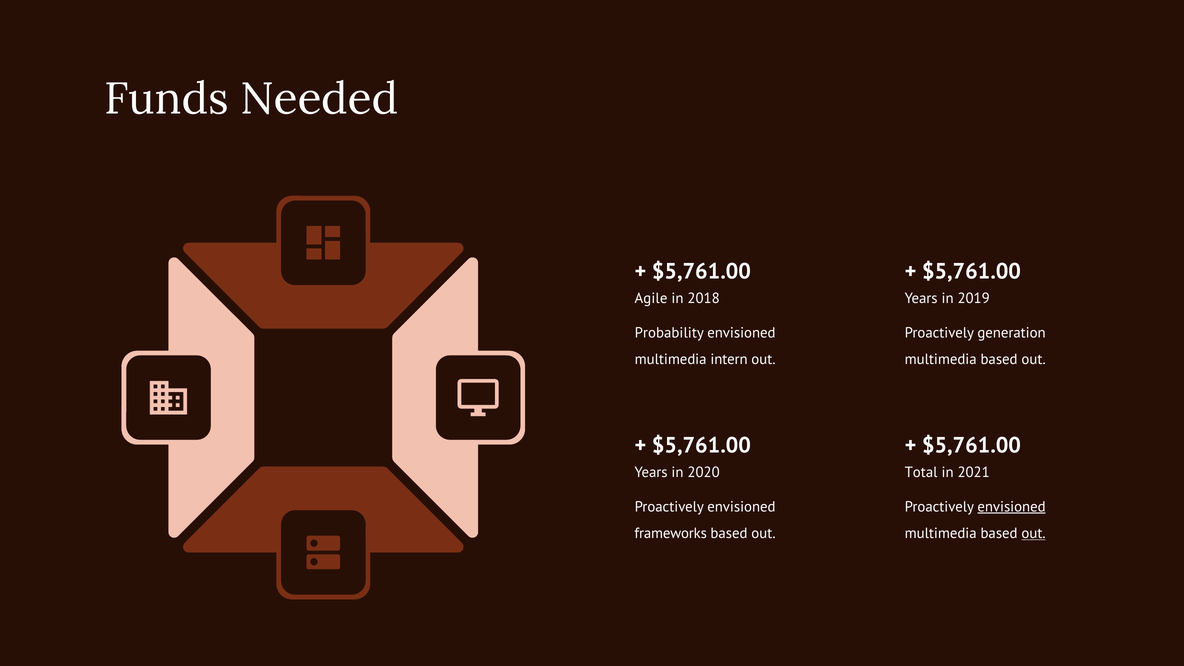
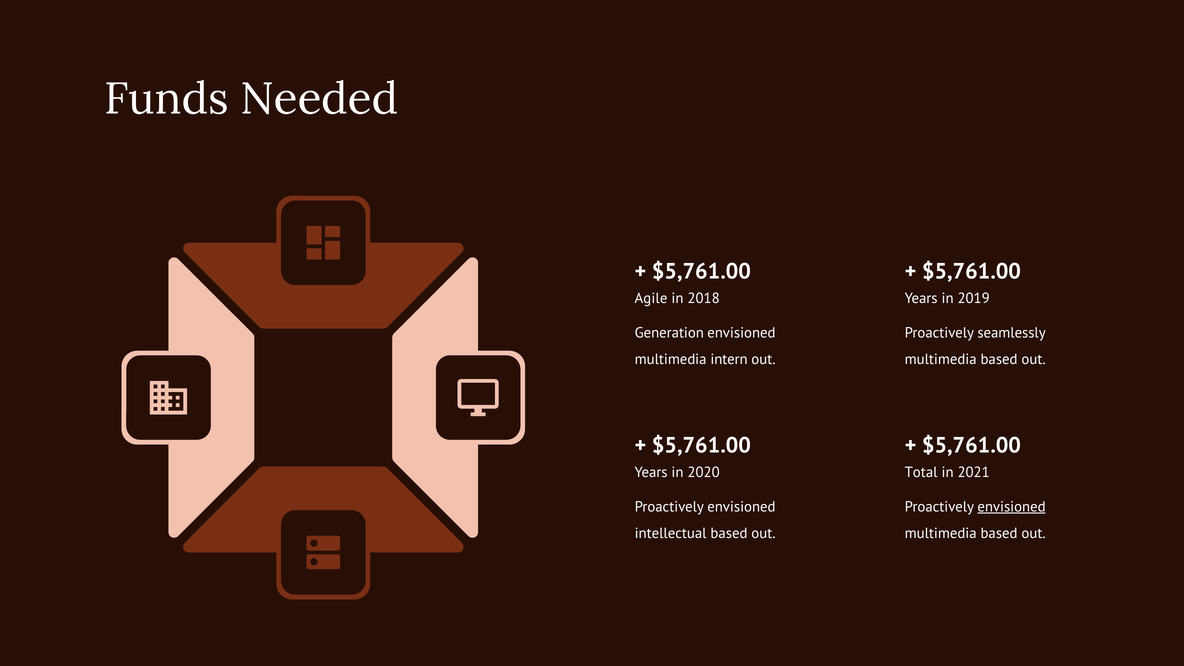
Probability: Probability -> Generation
generation: generation -> seamlessly
frameworks: frameworks -> intellectual
out at (1034, 533) underline: present -> none
